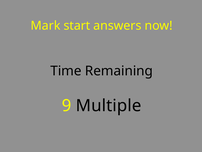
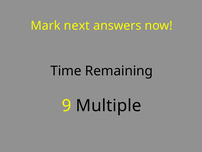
start: start -> next
